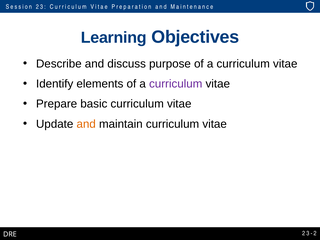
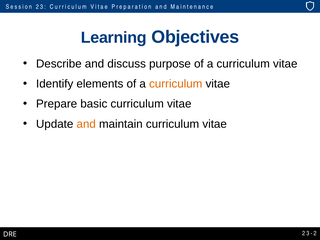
curriculum at (176, 84) colour: purple -> orange
